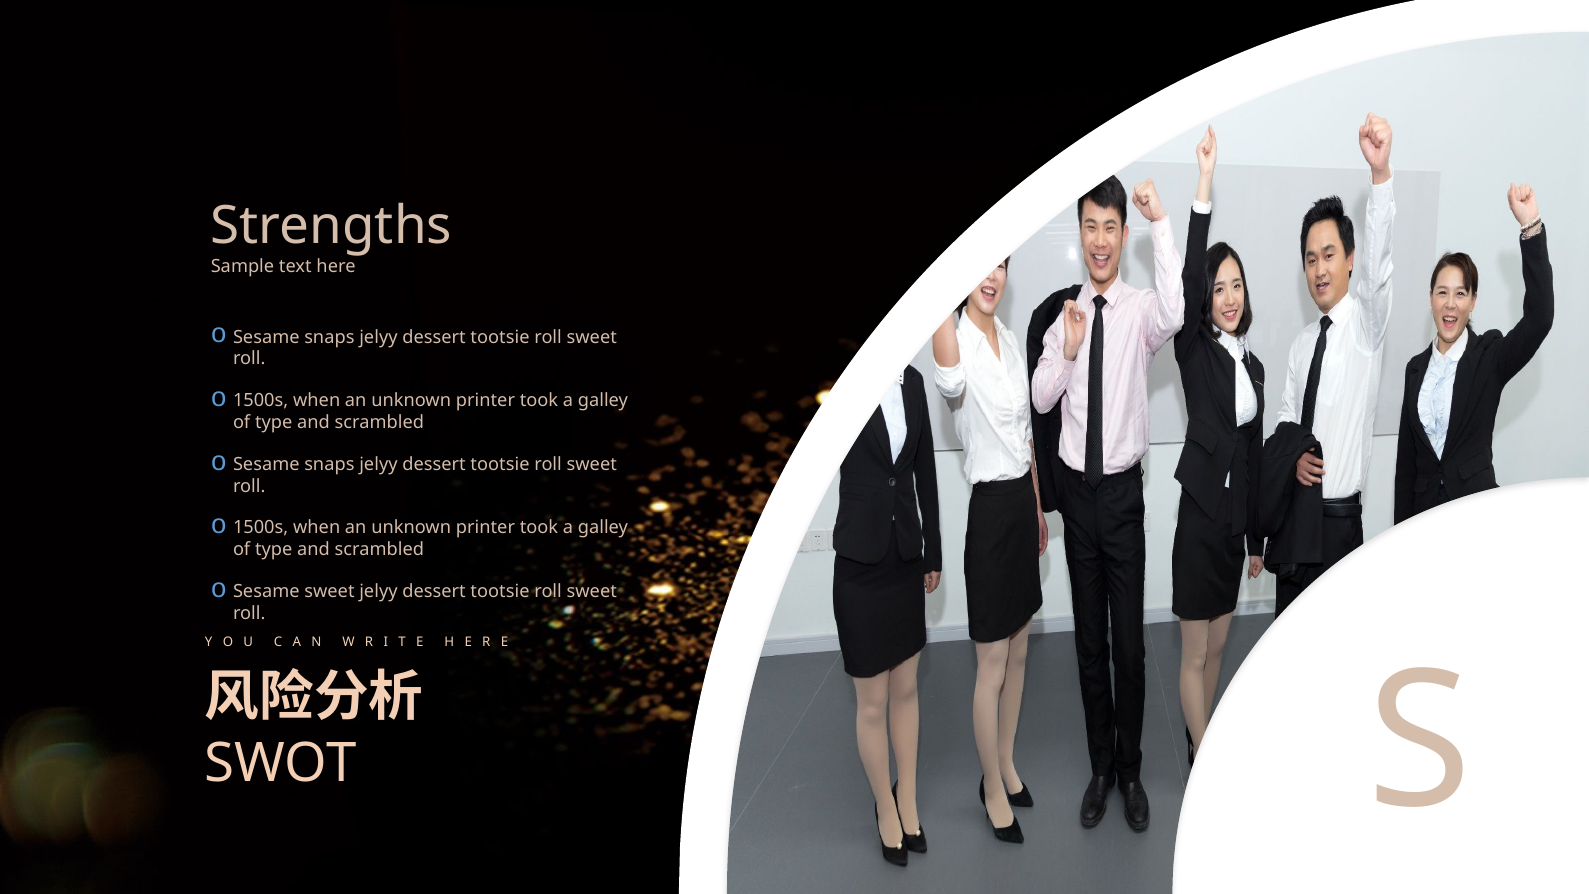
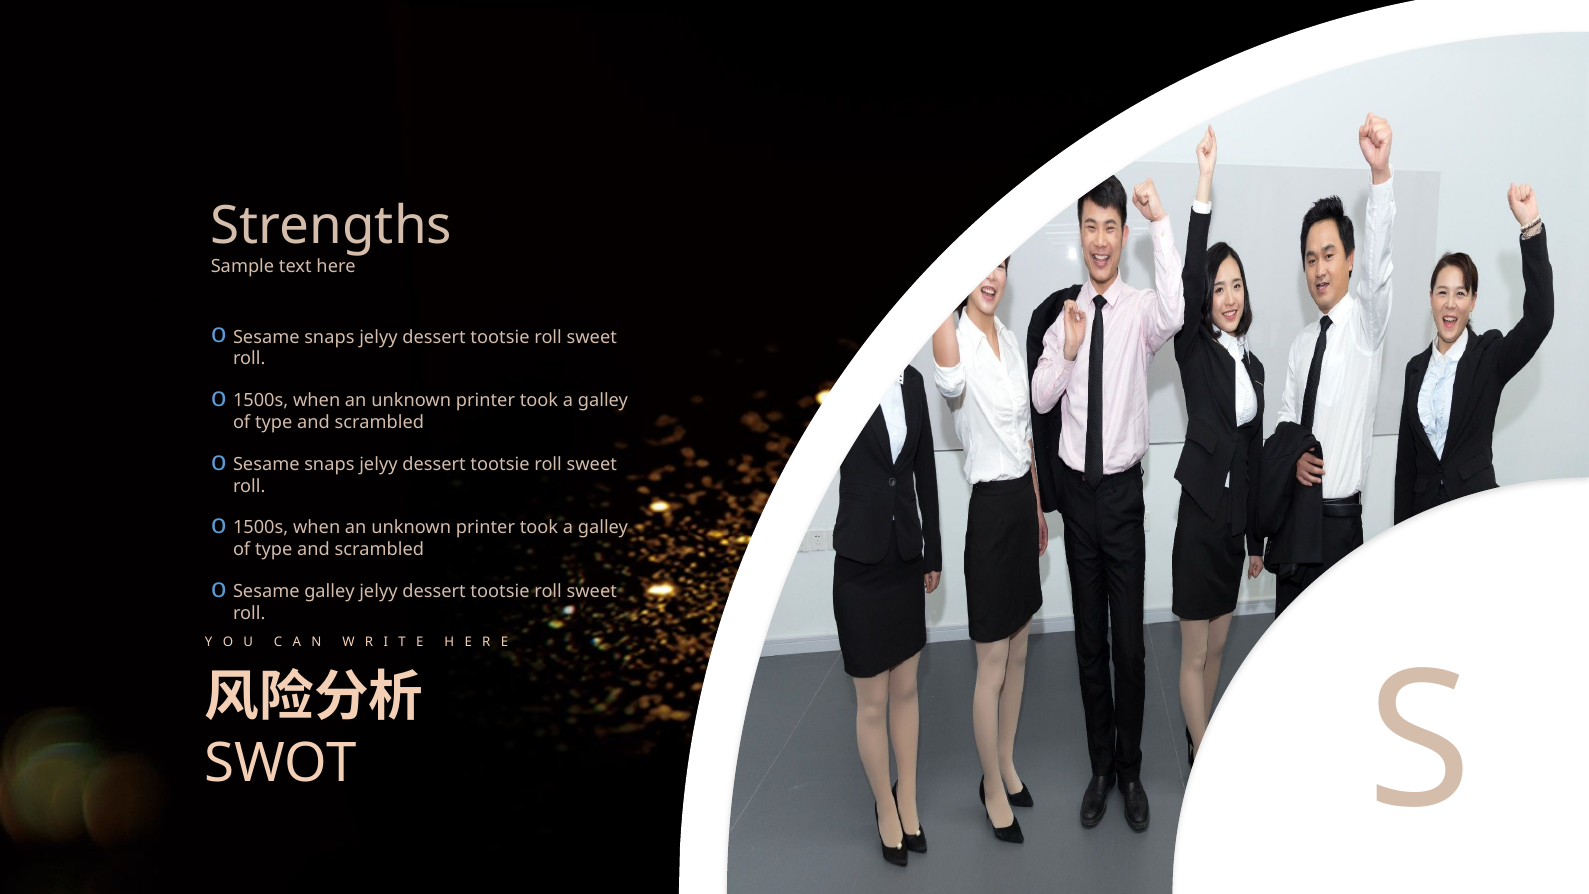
Sesame sweet: sweet -> galley
